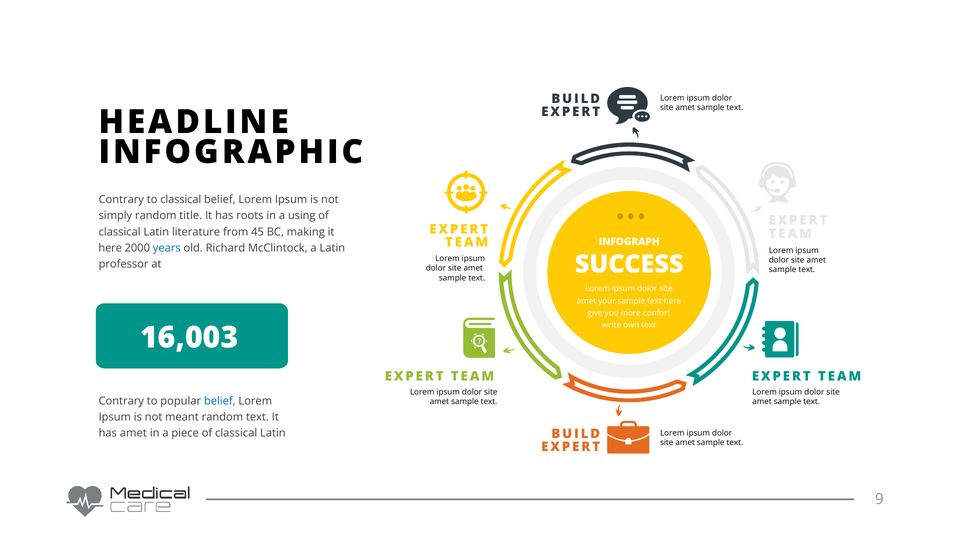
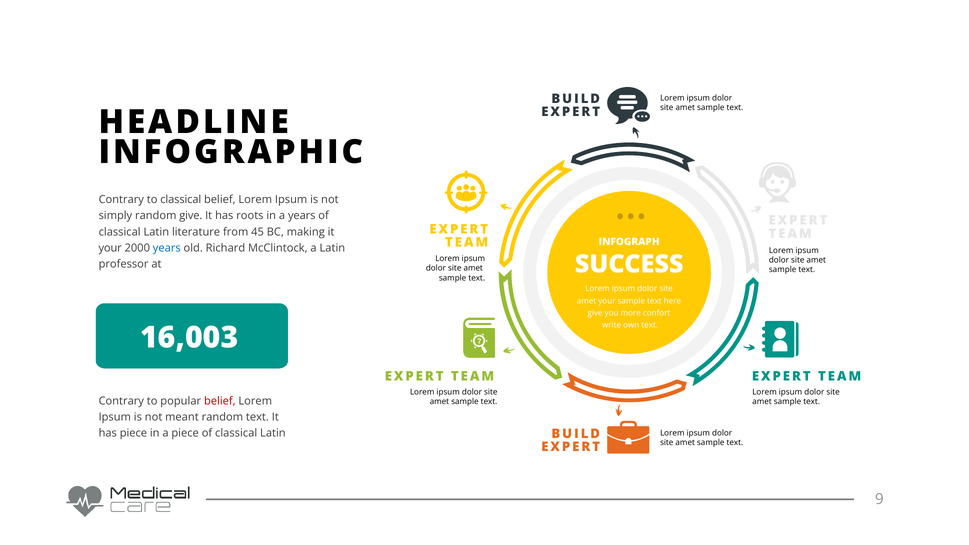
random title: title -> give
a using: using -> years
here at (110, 248): here -> your
belief at (220, 401) colour: blue -> red
has amet: amet -> piece
